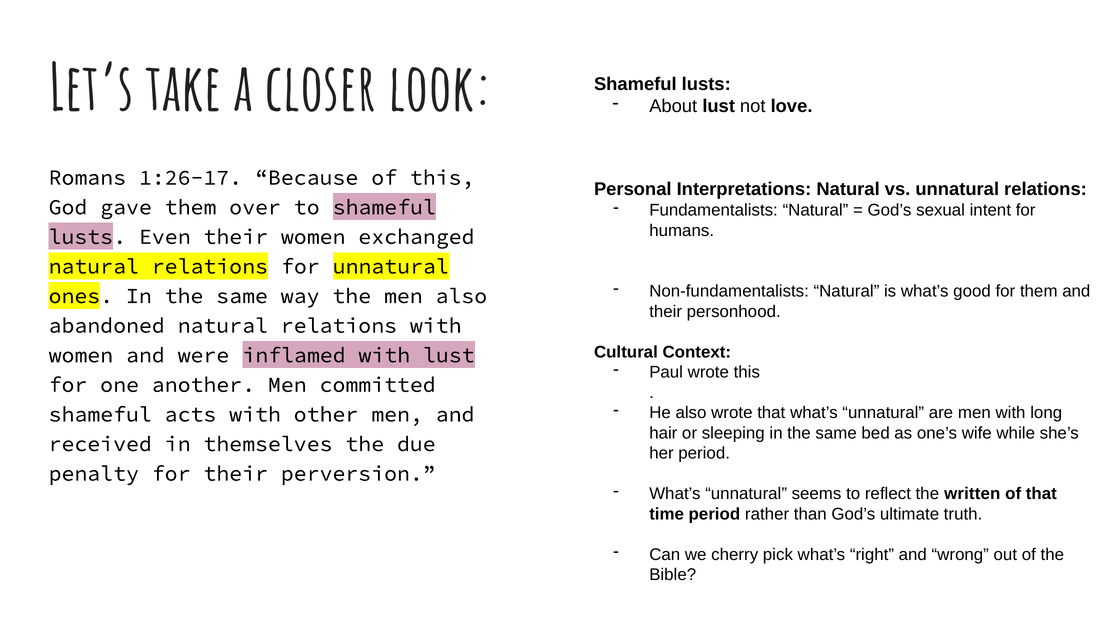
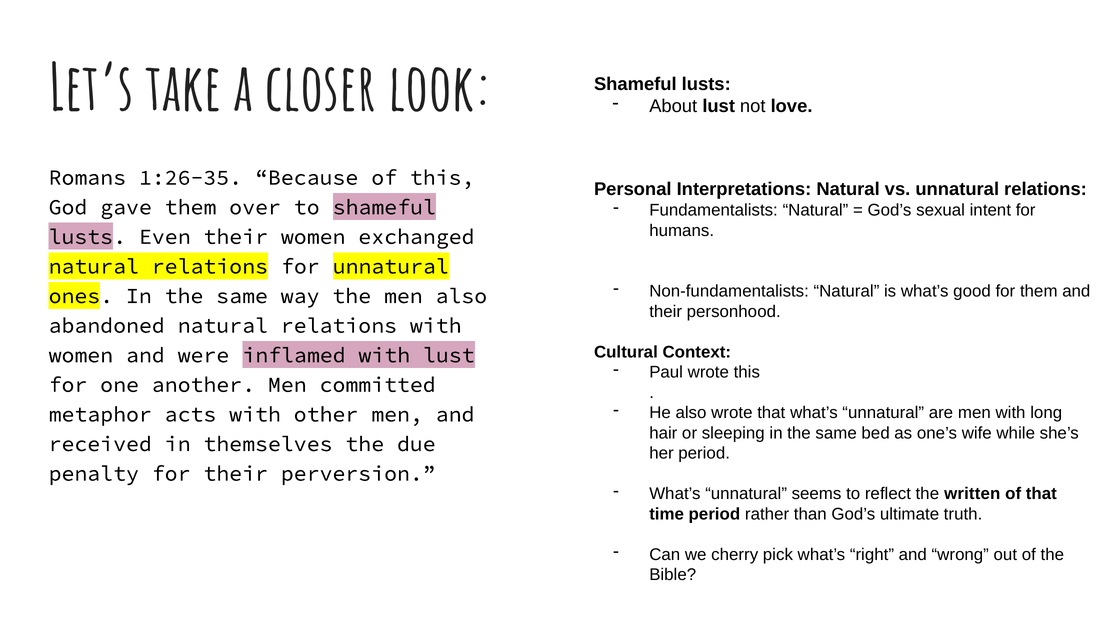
1:26-17: 1:26-17 -> 1:26-35
shameful at (100, 414): shameful -> metaphor
